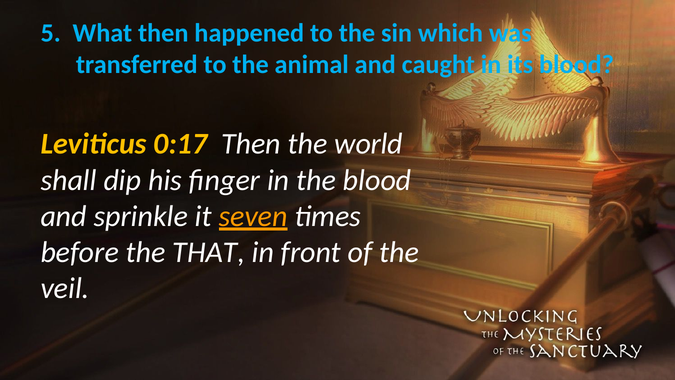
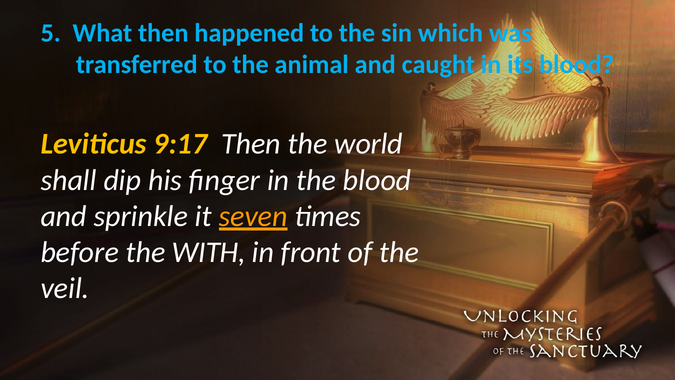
0:17: 0:17 -> 9:17
THAT: THAT -> WITH
